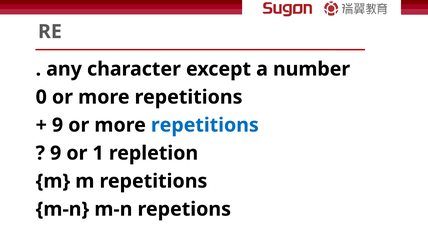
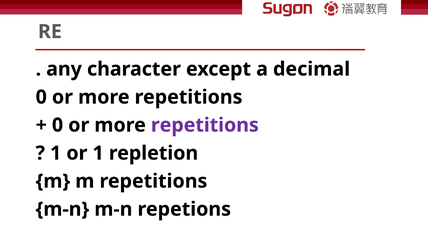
number: number -> decimal
9 at (58, 125): 9 -> 0
repetitions at (205, 125) colour: blue -> purple
9 at (56, 153): 9 -> 1
